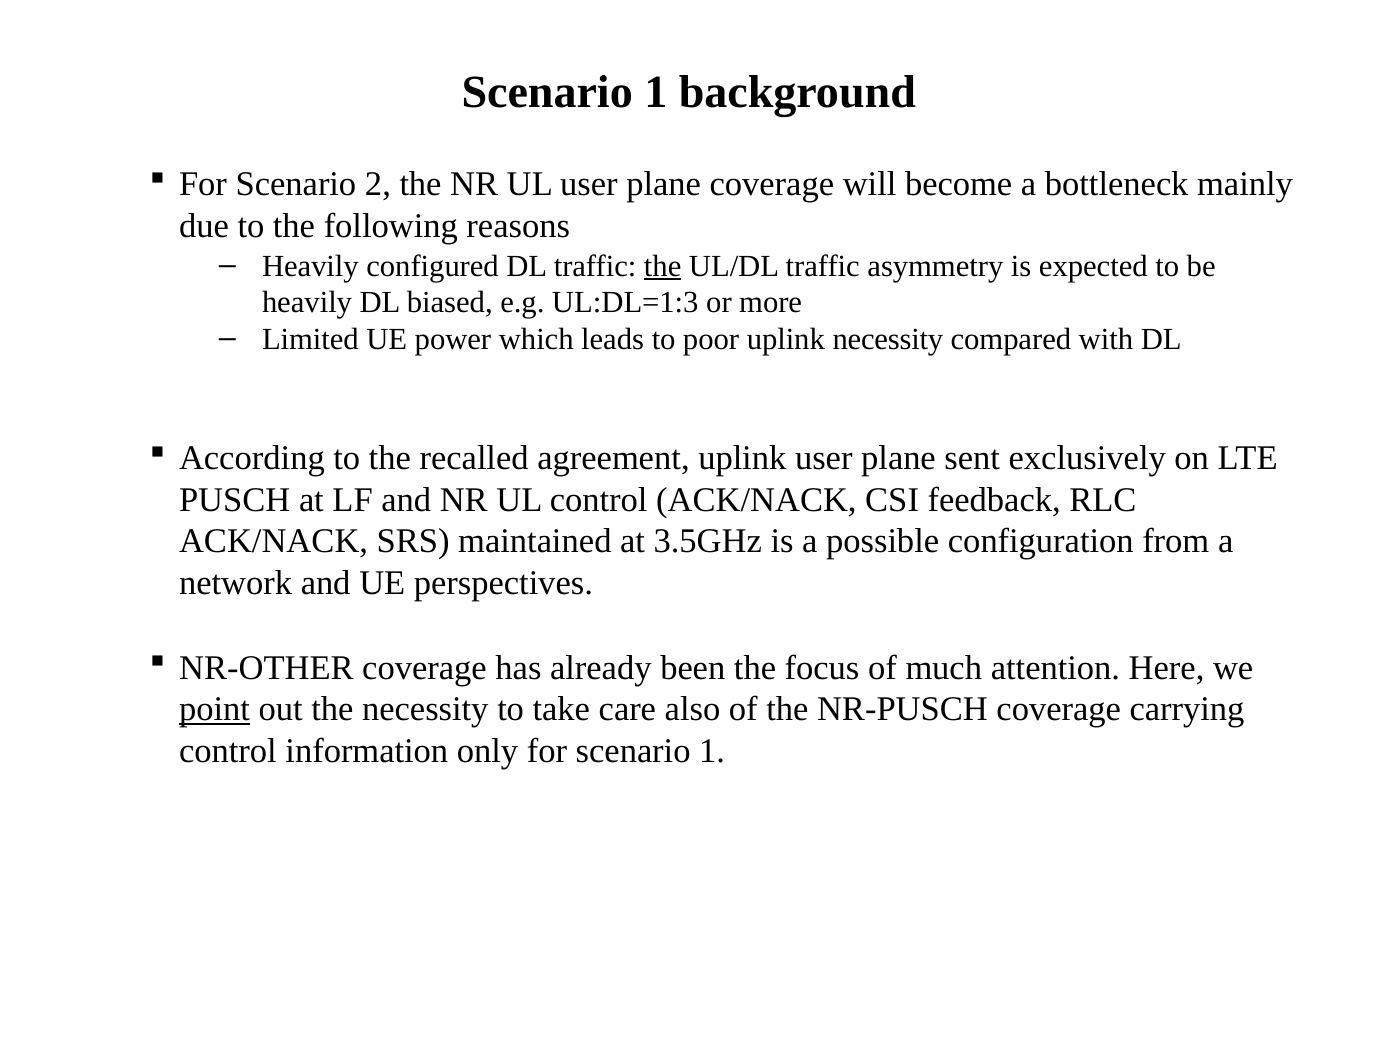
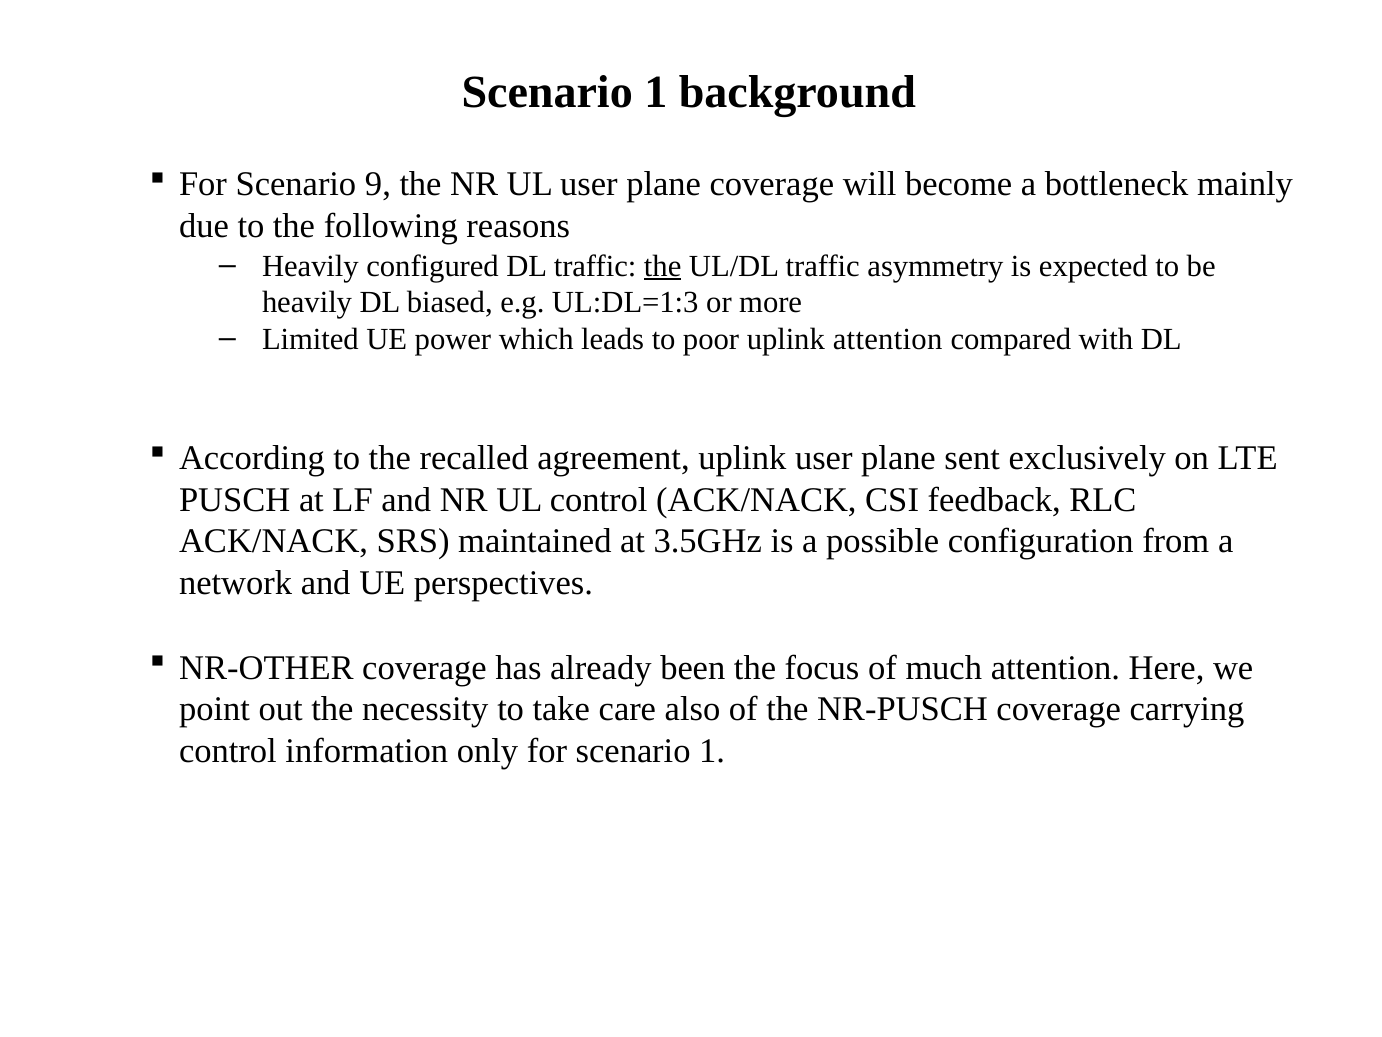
2: 2 -> 9
uplink necessity: necessity -> attention
point underline: present -> none
